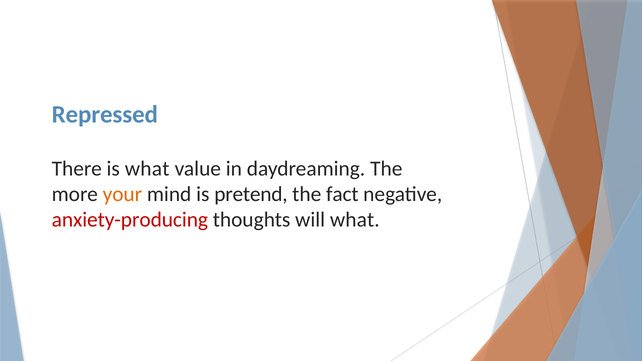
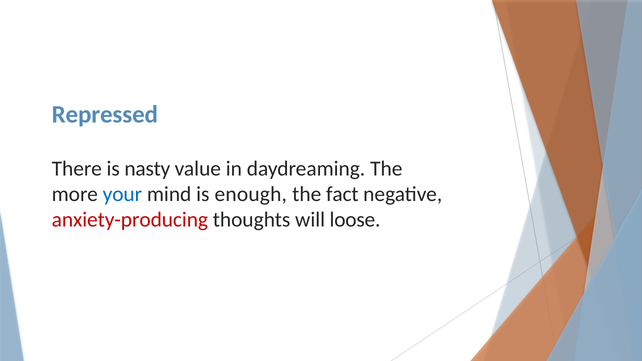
is what: what -> nasty
your colour: orange -> blue
pretend: pretend -> enough
will what: what -> loose
